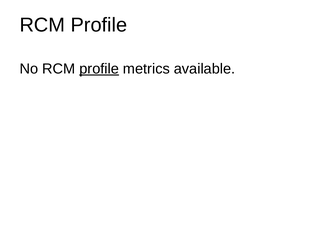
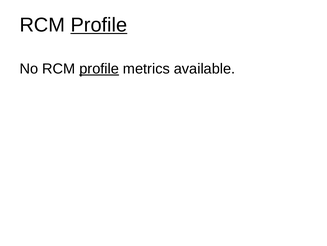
Profile at (99, 25) underline: none -> present
